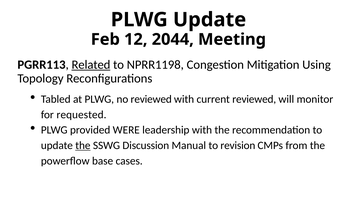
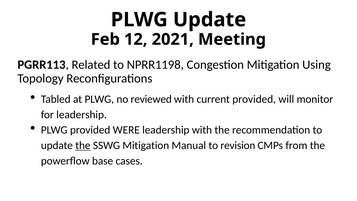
2044: 2044 -> 2021
Related underline: present -> none
current reviewed: reviewed -> provided
for requested: requested -> leadership
SSWG Discussion: Discussion -> Mitigation
